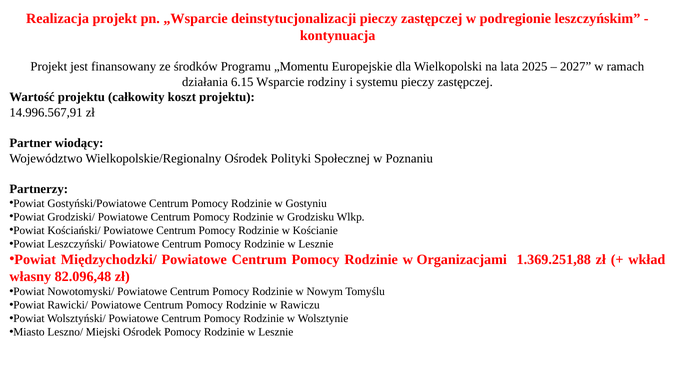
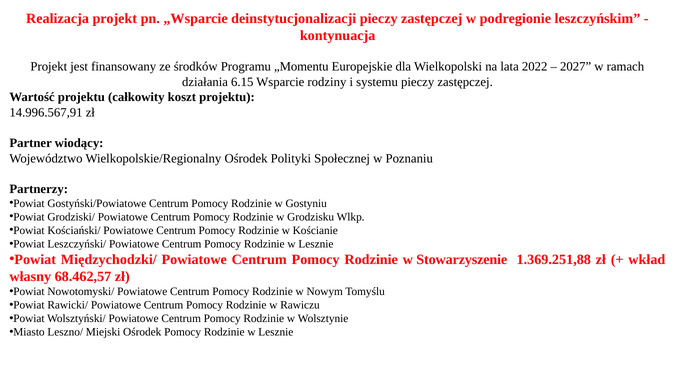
2025: 2025 -> 2022
Organizacjami: Organizacjami -> Stowarzyszenie
82.096,48: 82.096,48 -> 68.462,57
